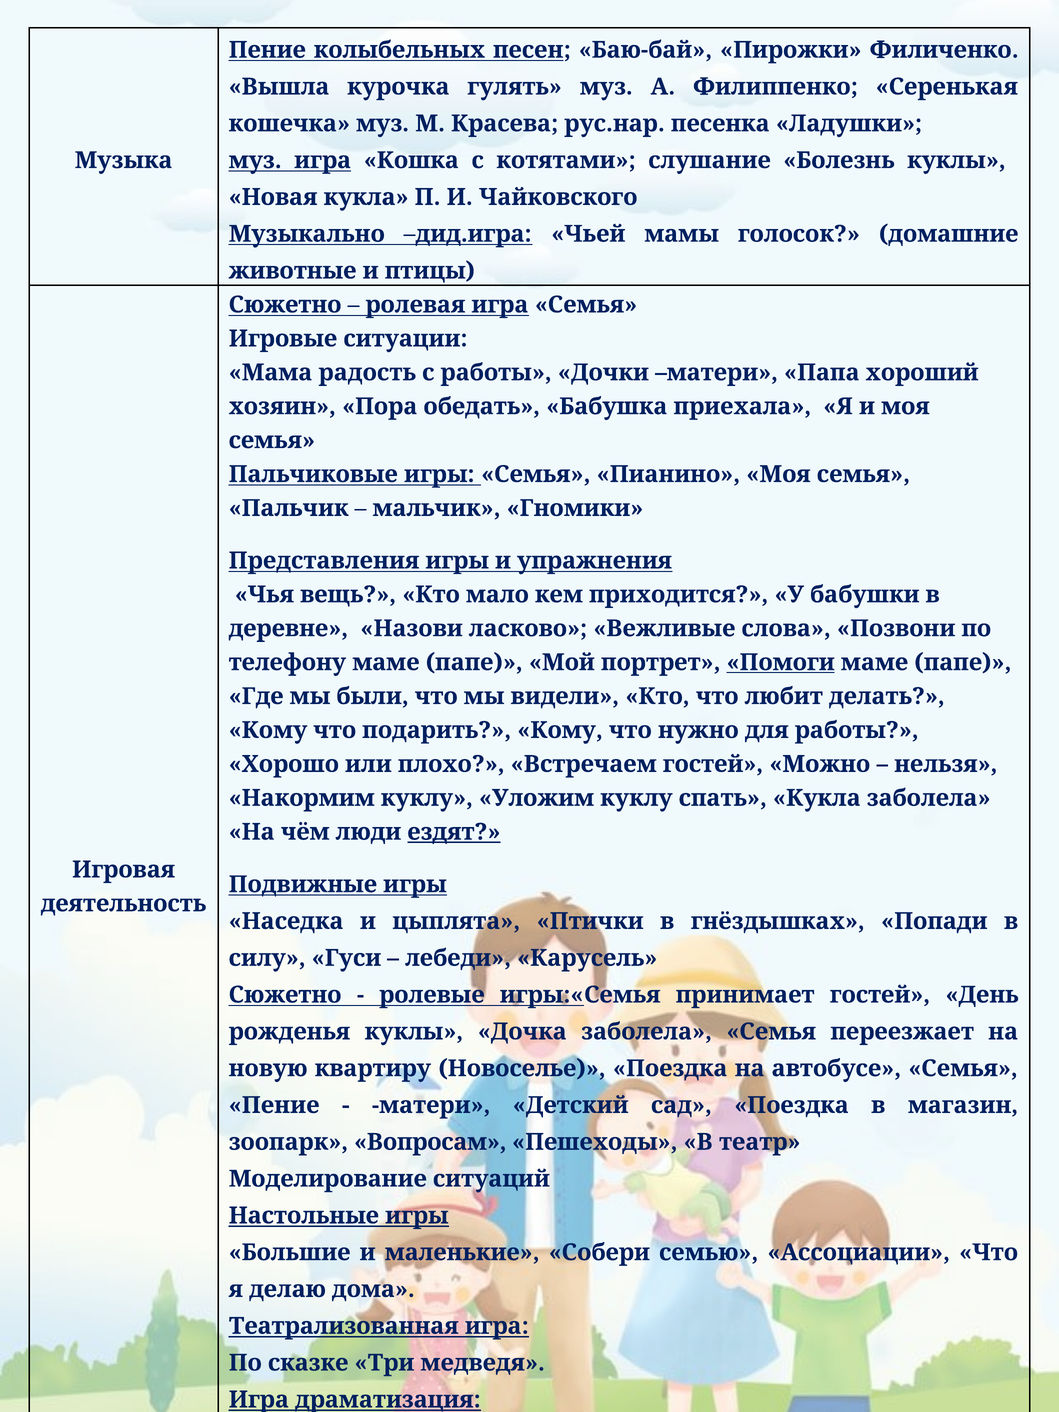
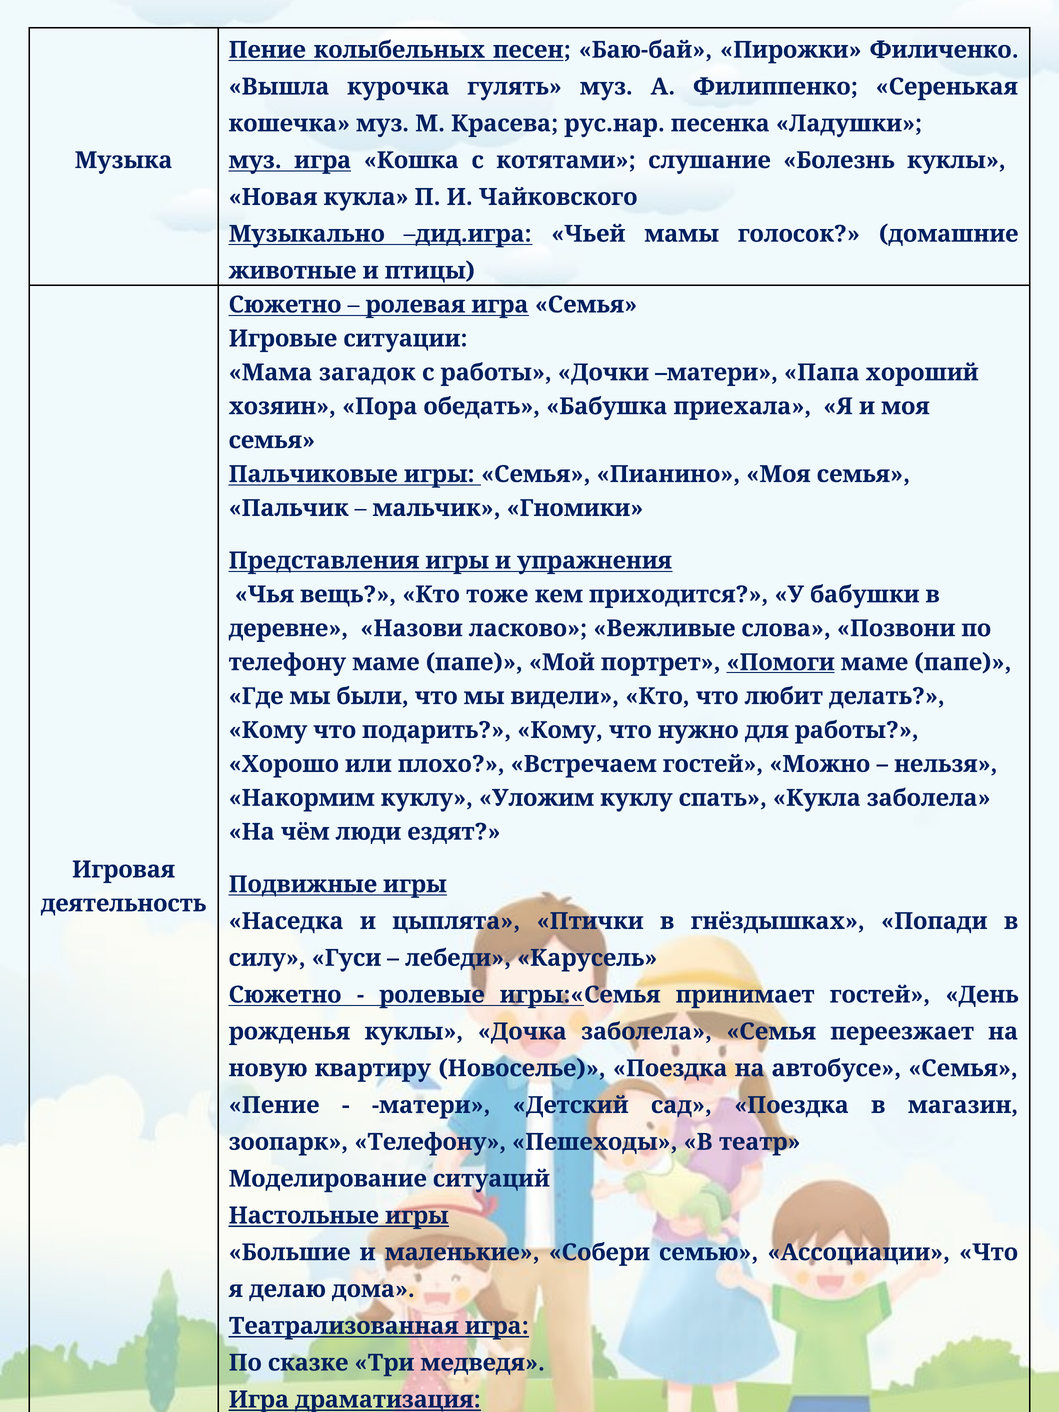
радость: радость -> загадок
мало: мало -> тоже
ездят underline: present -> none
зоопарк Вопросам: Вопросам -> Телефону
